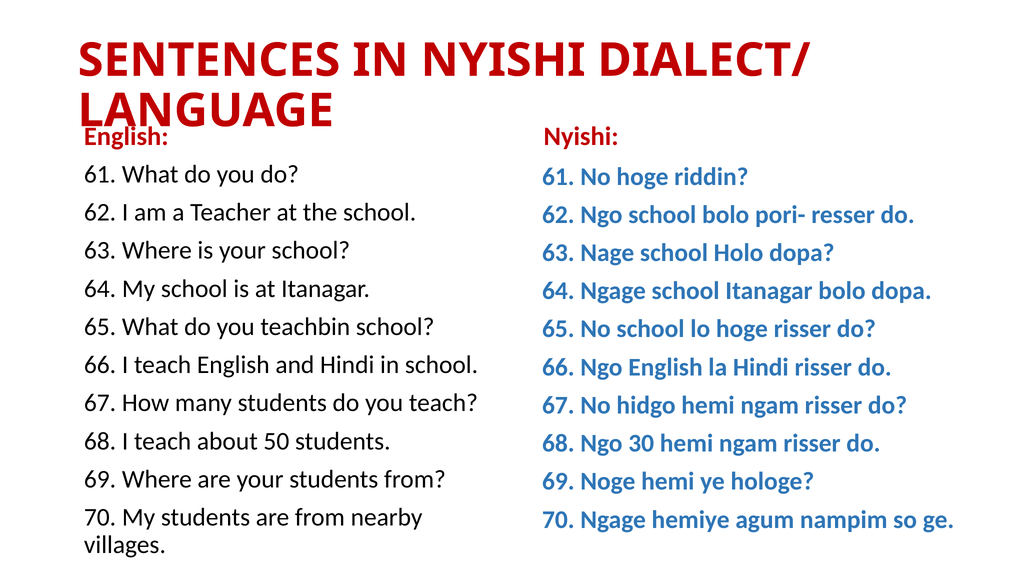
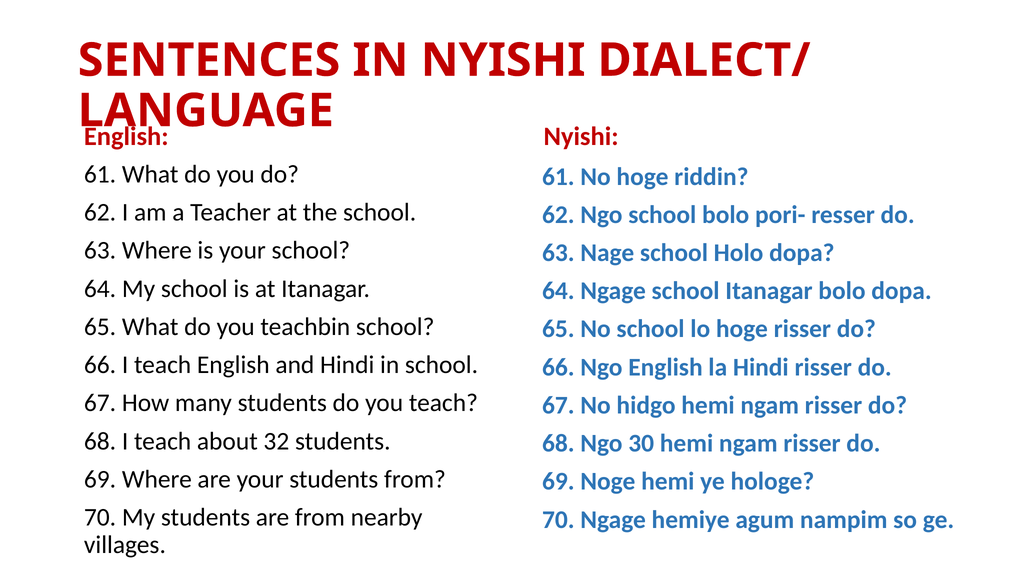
50: 50 -> 32
